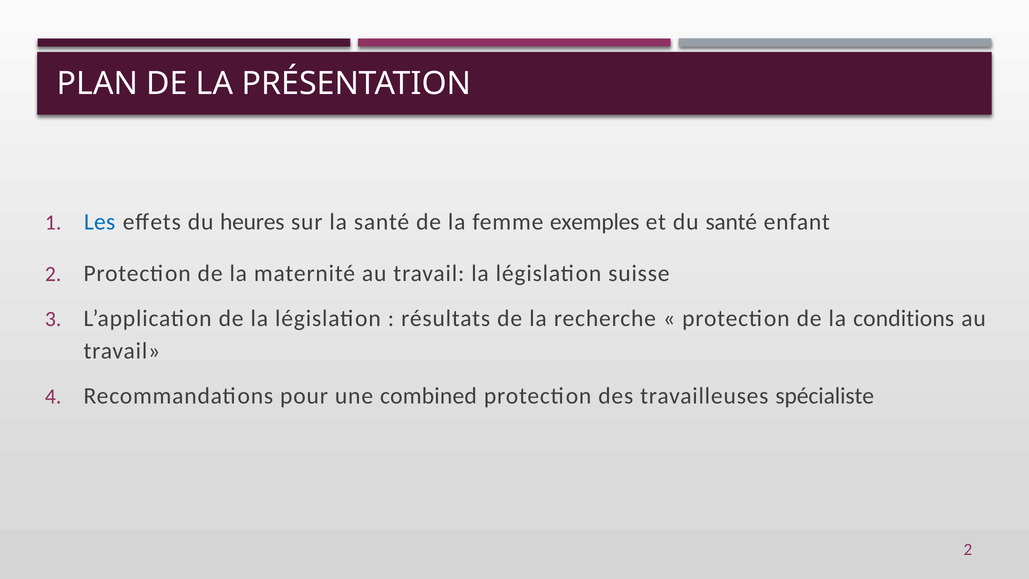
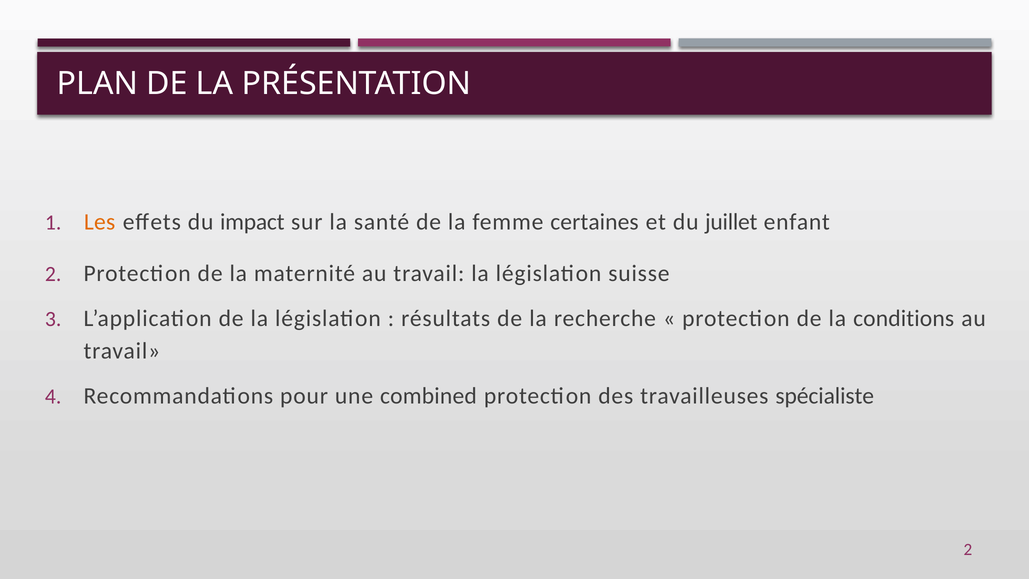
Les colour: blue -> orange
heures: heures -> impact
exemples: exemples -> certaines
du santé: santé -> juillet
